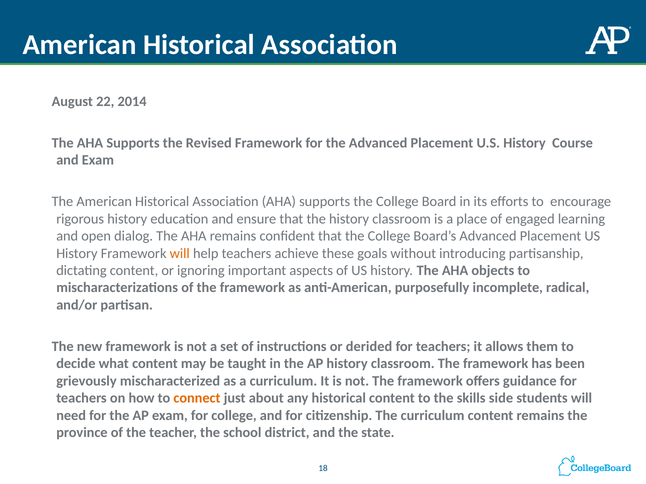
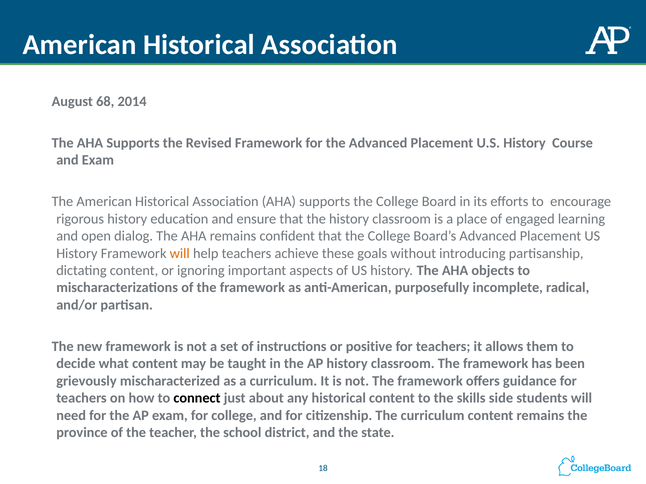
22: 22 -> 68
derided: derided -> positive
connect colour: orange -> black
